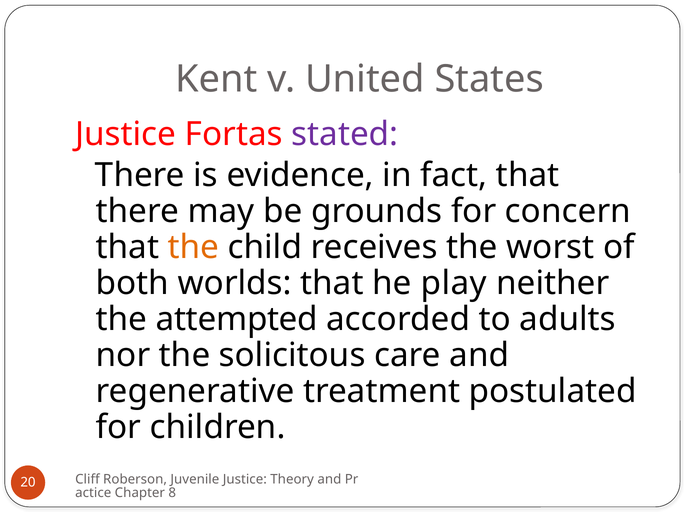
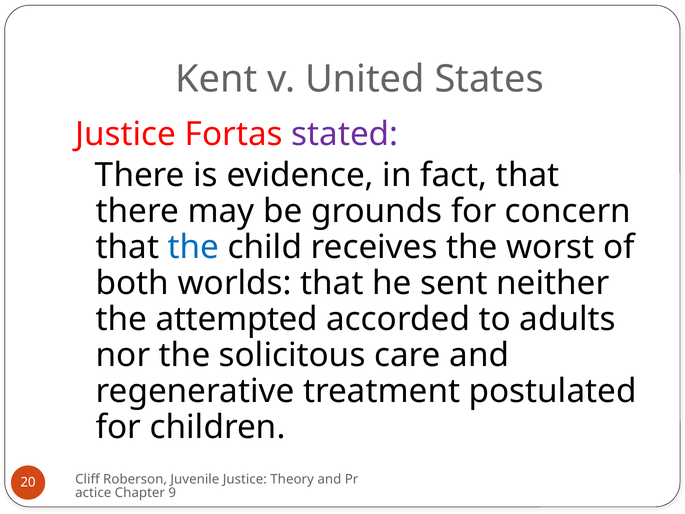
the at (193, 247) colour: orange -> blue
play: play -> sent
8: 8 -> 9
